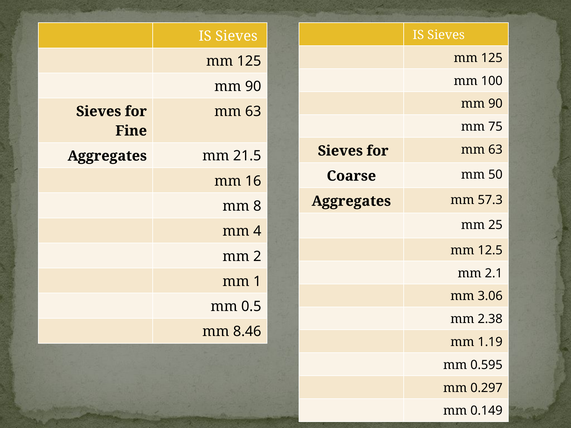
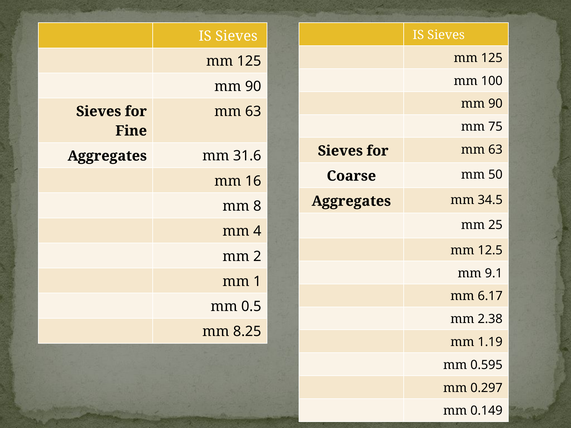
21.5: 21.5 -> 31.6
57.3: 57.3 -> 34.5
2.1: 2.1 -> 9.1
3.06: 3.06 -> 6.17
8.46: 8.46 -> 8.25
